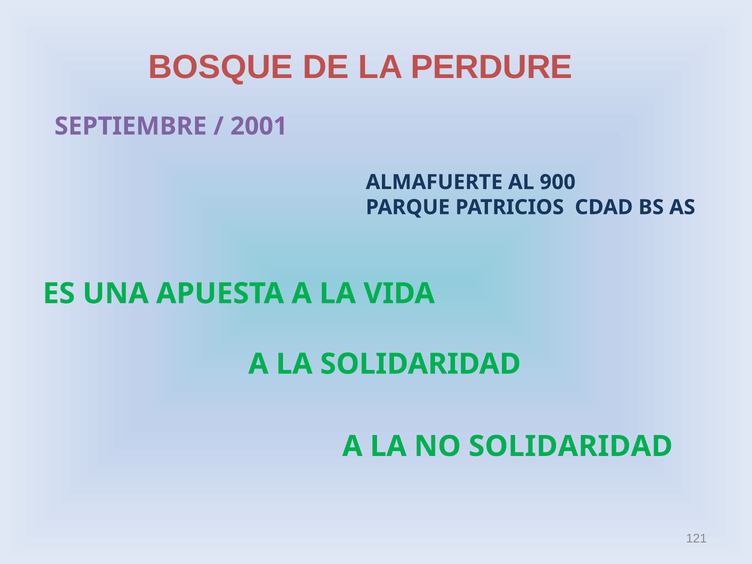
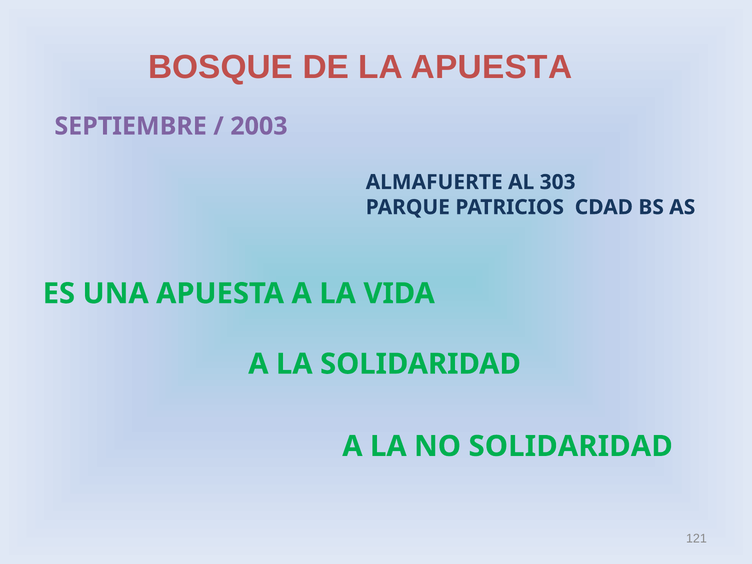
LA PERDURE: PERDURE -> APUESTA
2001: 2001 -> 2003
900: 900 -> 303
